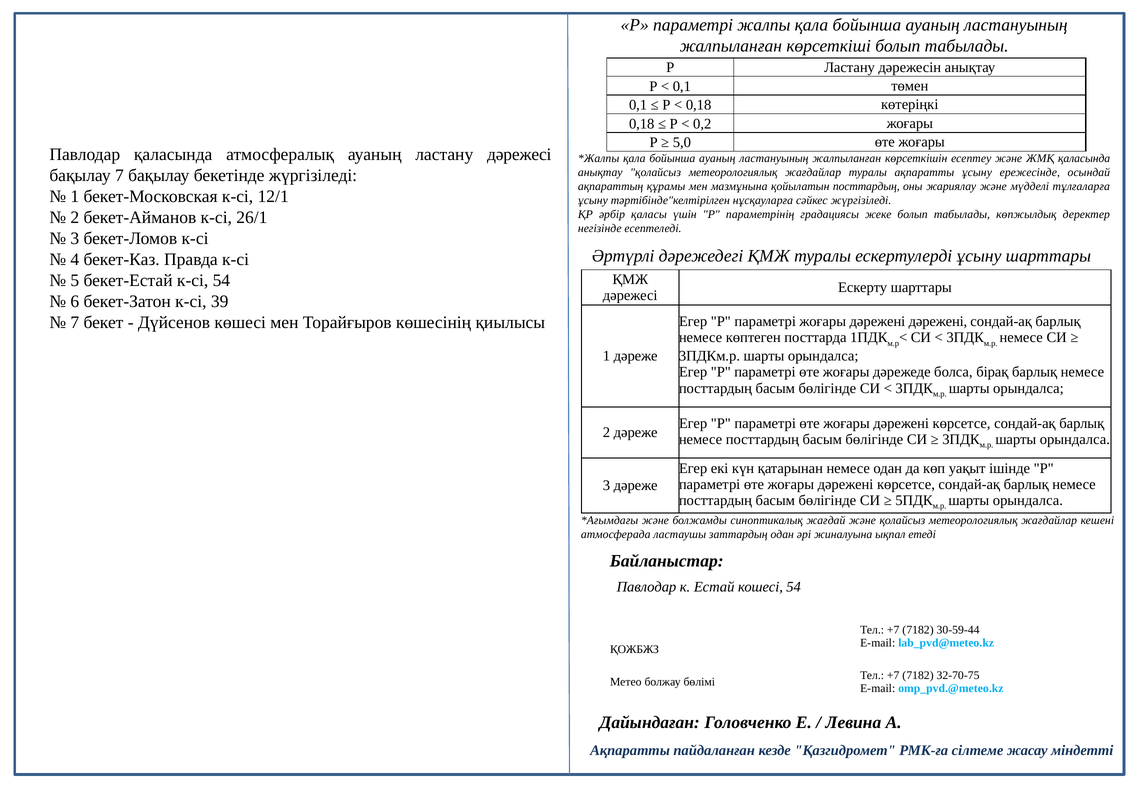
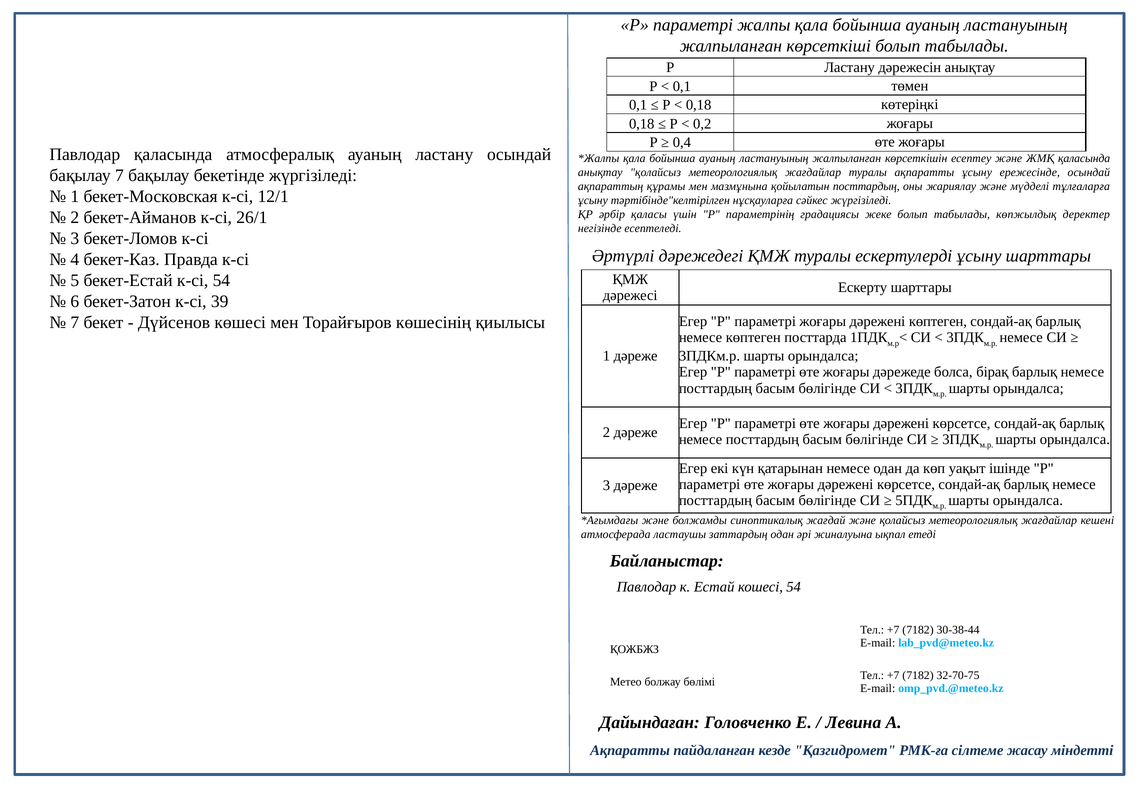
5,0: 5,0 -> 0,4
ластану дәрежесі: дәрежесі -> осындай
дәрежені дәрежені: дәрежені -> көптеген
30-59-44: 30-59-44 -> 30-38-44
